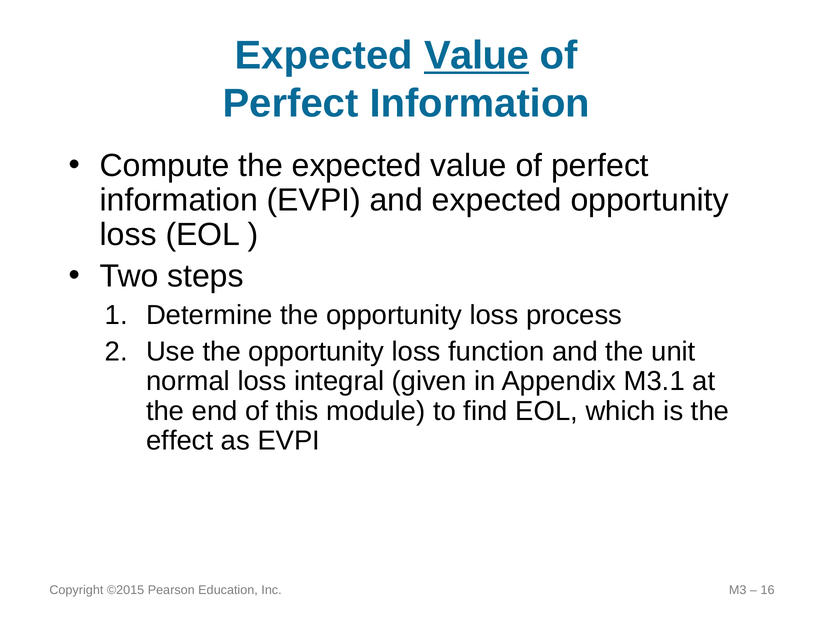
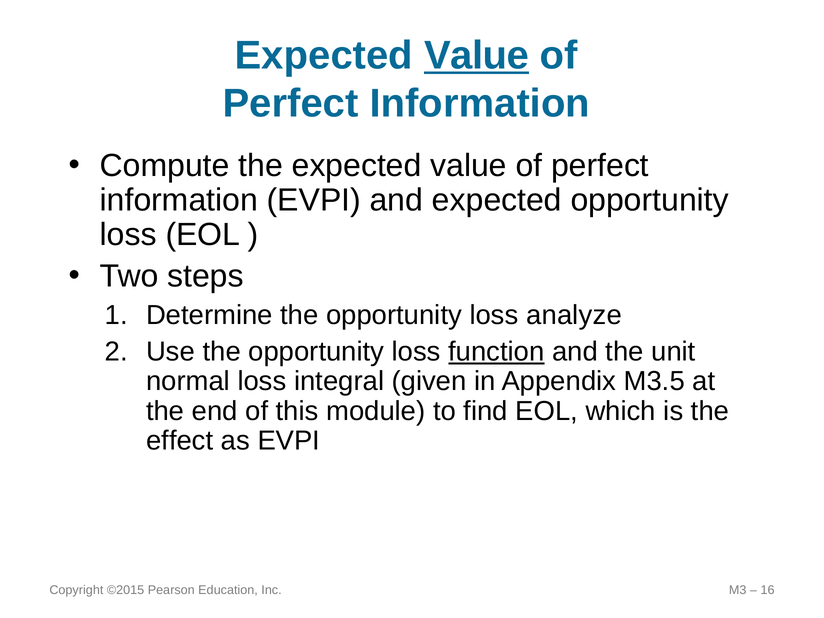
process: process -> analyze
function underline: none -> present
M3.1: M3.1 -> M3.5
